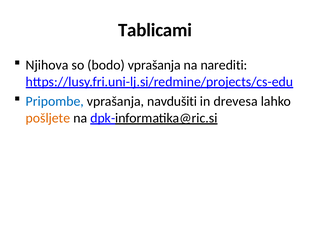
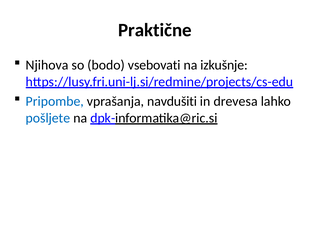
Tablicami: Tablicami -> Praktične
bodo vprašanja: vprašanja -> vsebovati
narediti: narediti -> izkušnje
pošljete colour: orange -> blue
